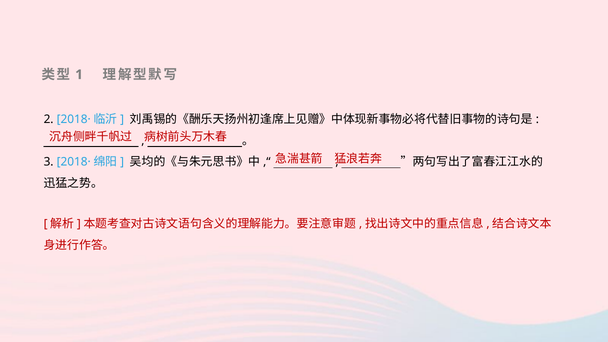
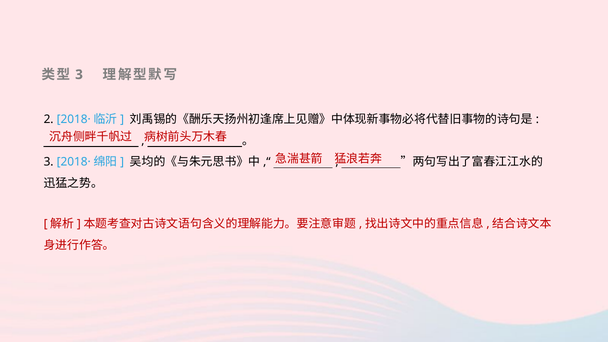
1 at (79, 75): 1 -> 3
